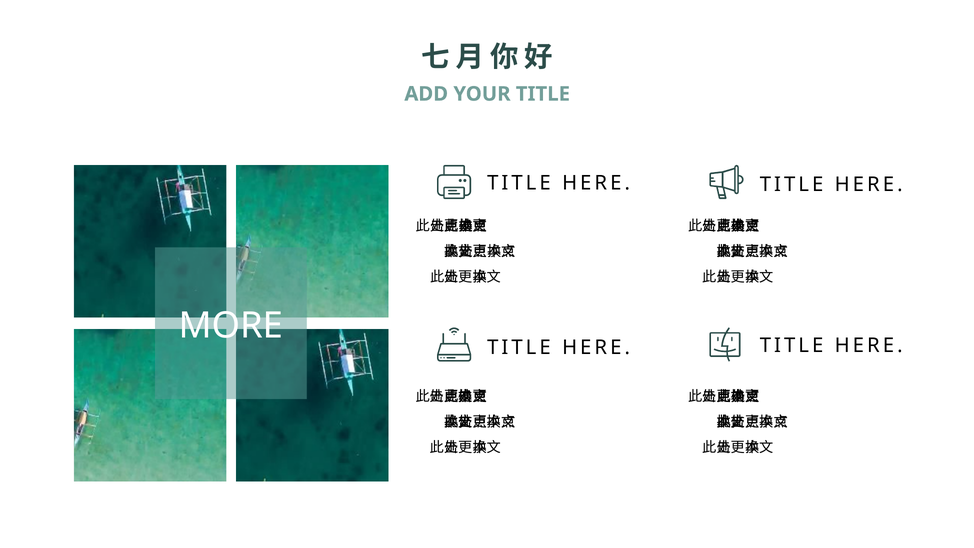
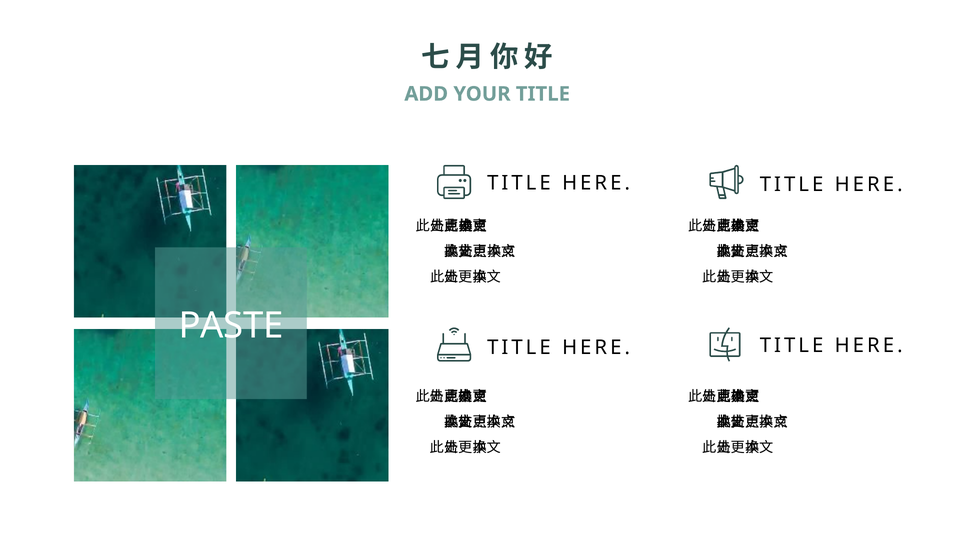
MORE: MORE -> PASTE
